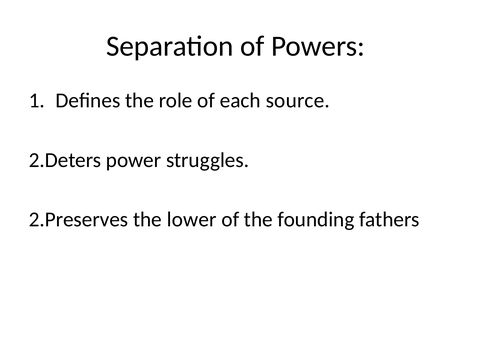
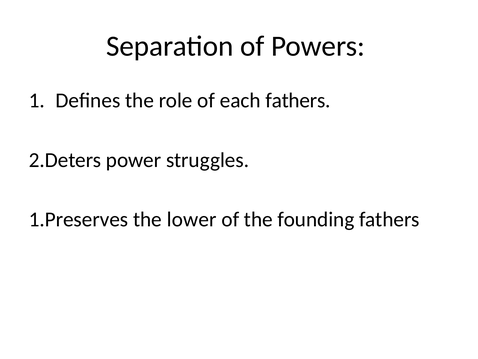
each source: source -> fathers
2.Preserves: 2.Preserves -> 1.Preserves
